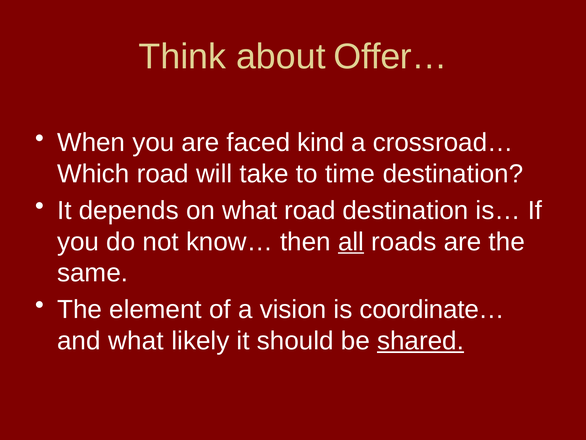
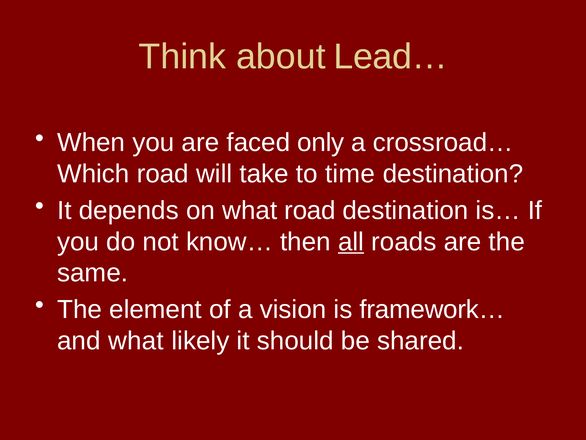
Offer…: Offer… -> Lead…
kind: kind -> only
coordinate…: coordinate… -> framework…
shared underline: present -> none
